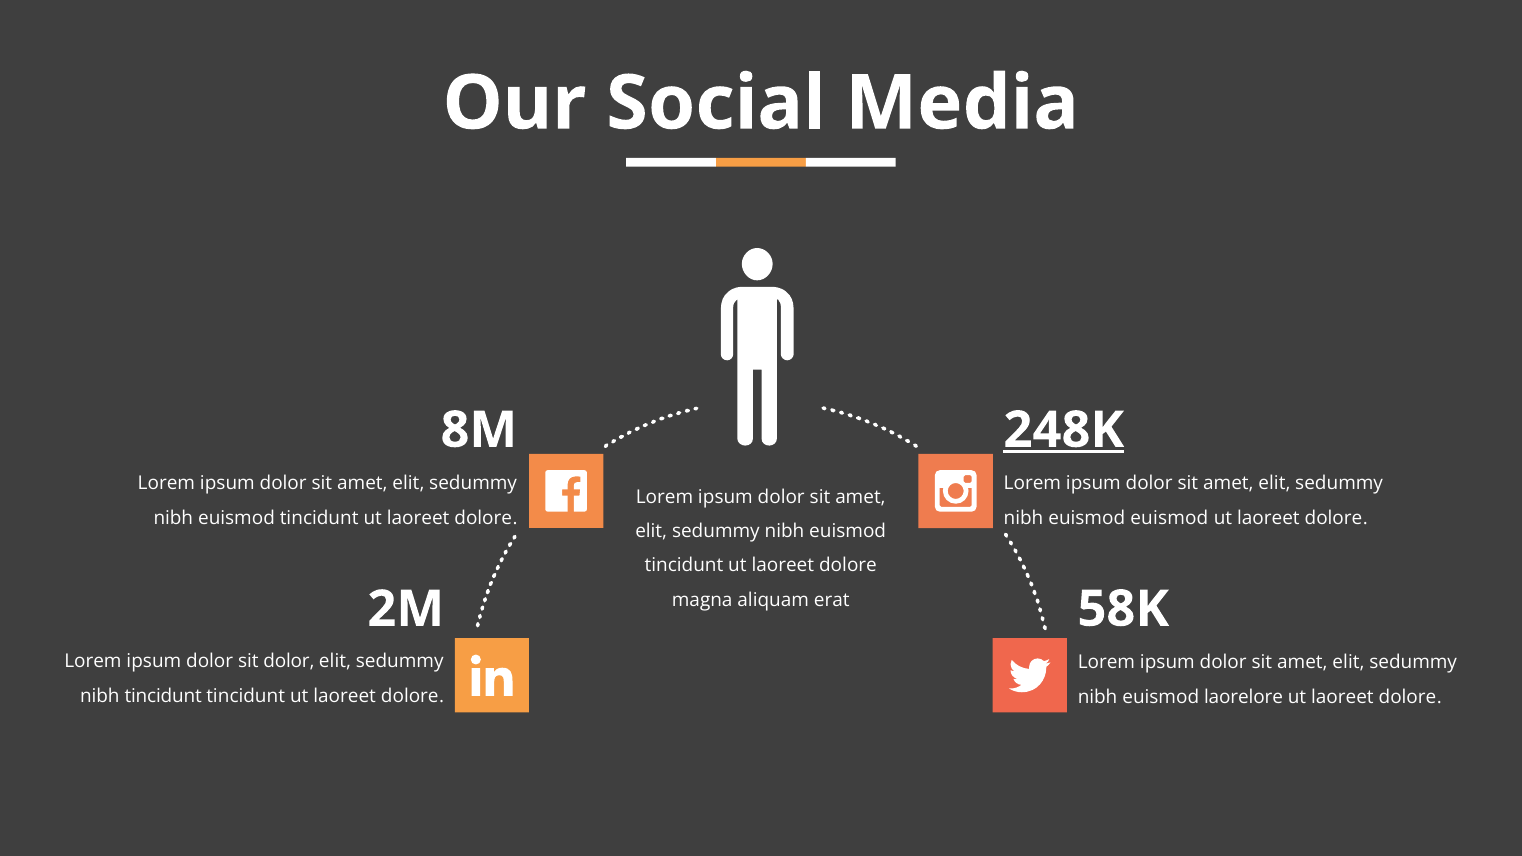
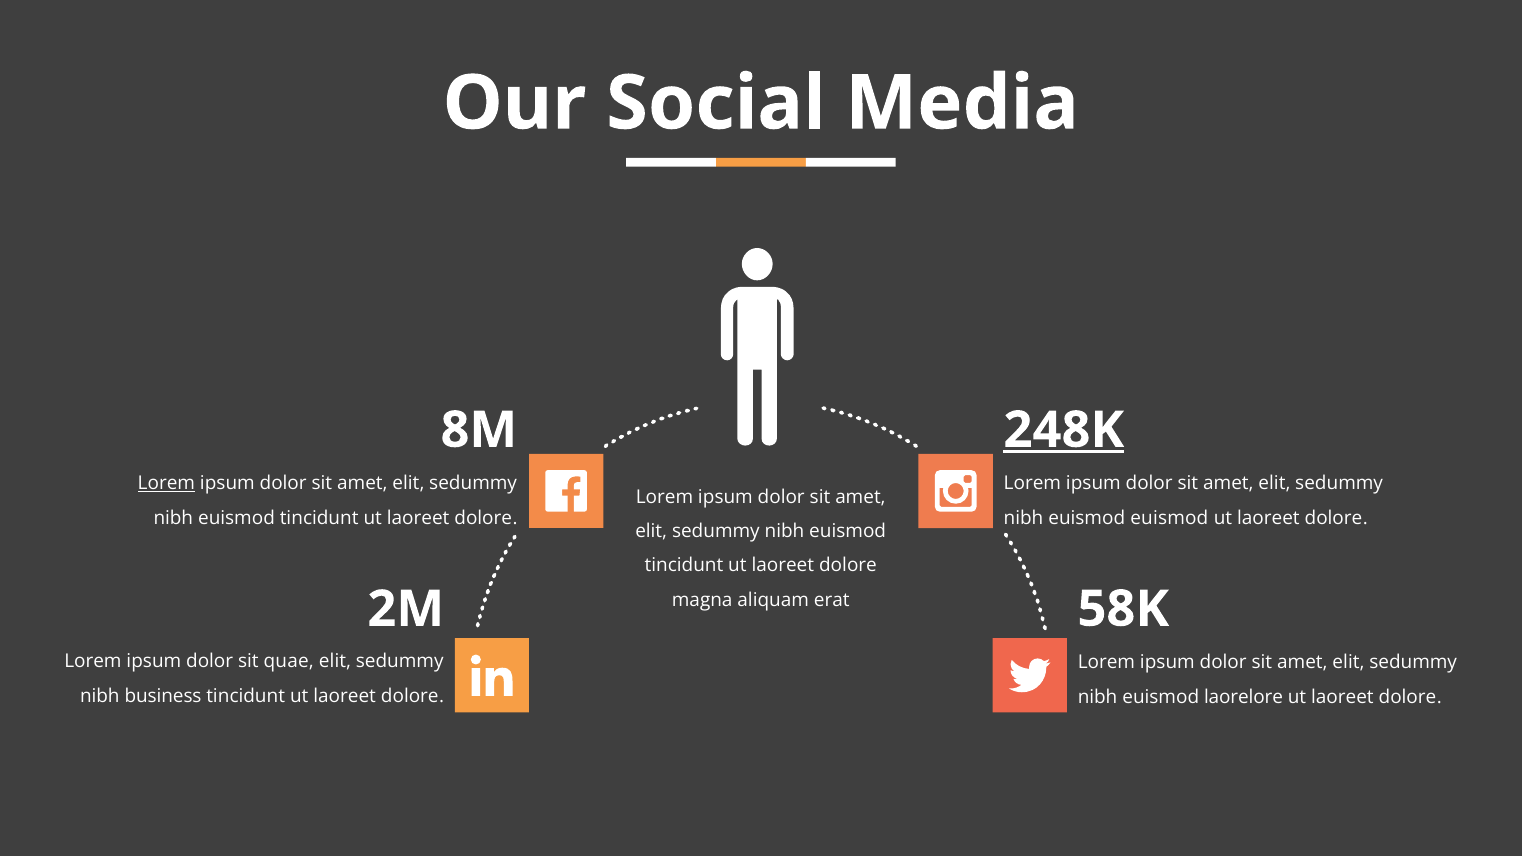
Lorem at (166, 484) underline: none -> present
sit dolor: dolor -> quae
nibh tincidunt: tincidunt -> business
